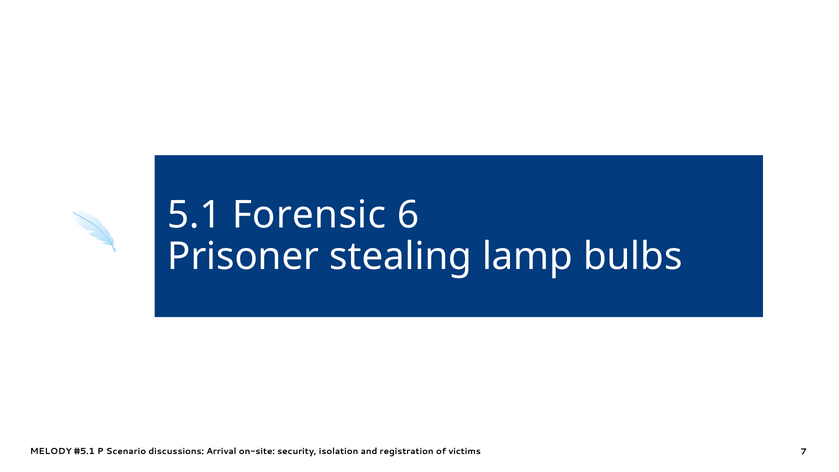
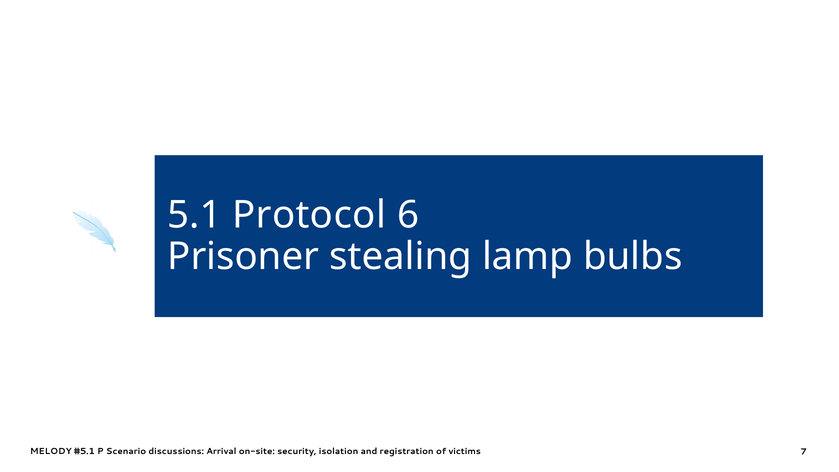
Forensic: Forensic -> Protocol
